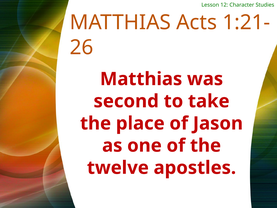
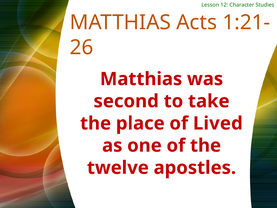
Jason: Jason -> Lived
